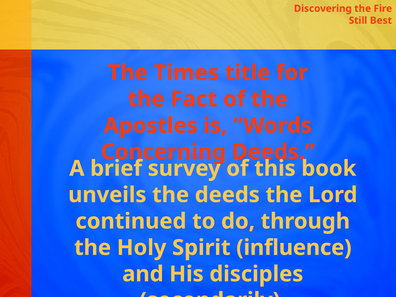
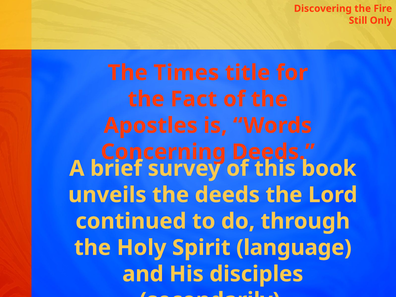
Best: Best -> Only
influence: influence -> language
